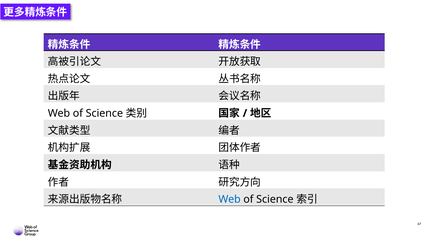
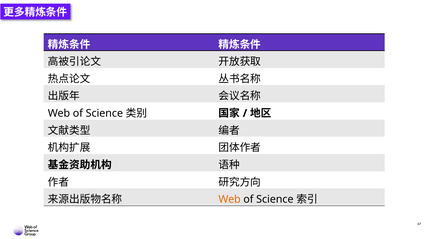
Web at (230, 199) colour: blue -> orange
